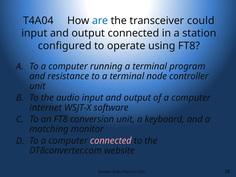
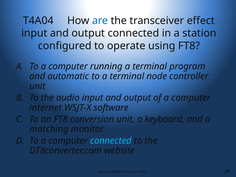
could: could -> effect
resistance: resistance -> automatic
connected at (111, 141) colour: pink -> light blue
